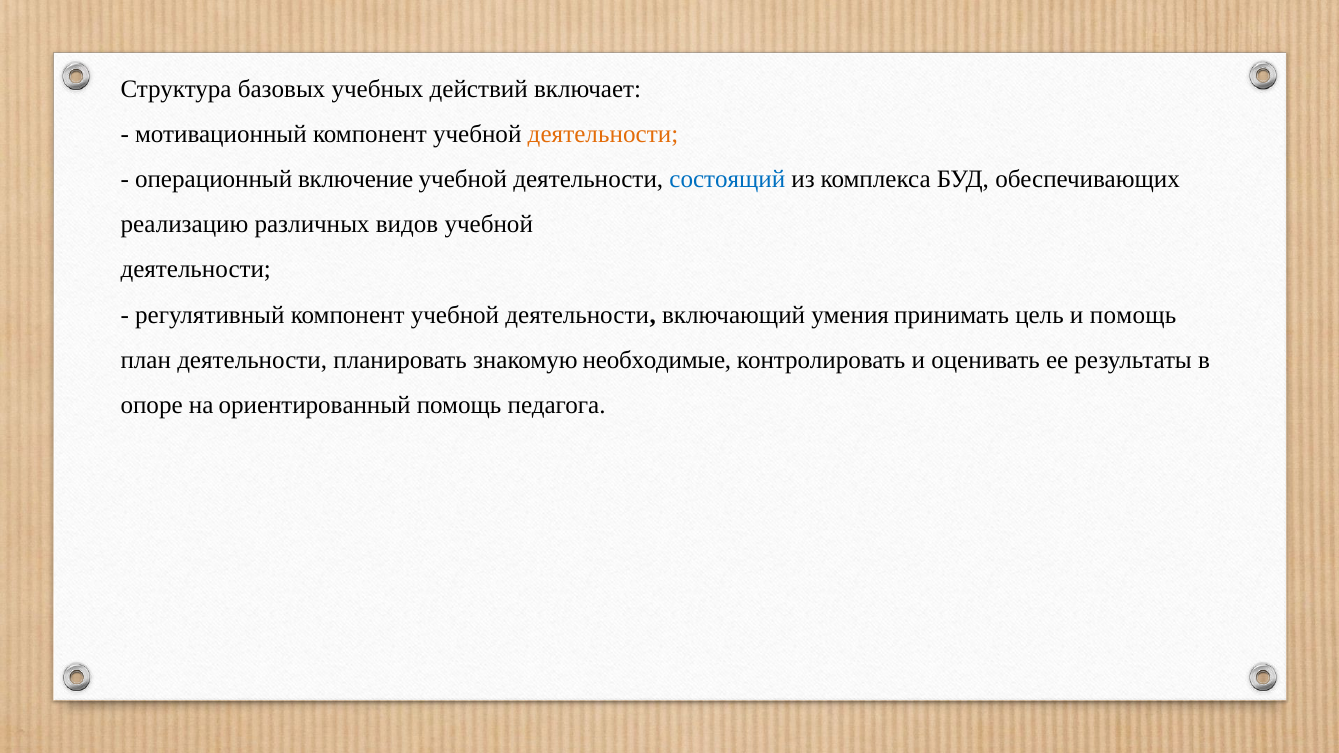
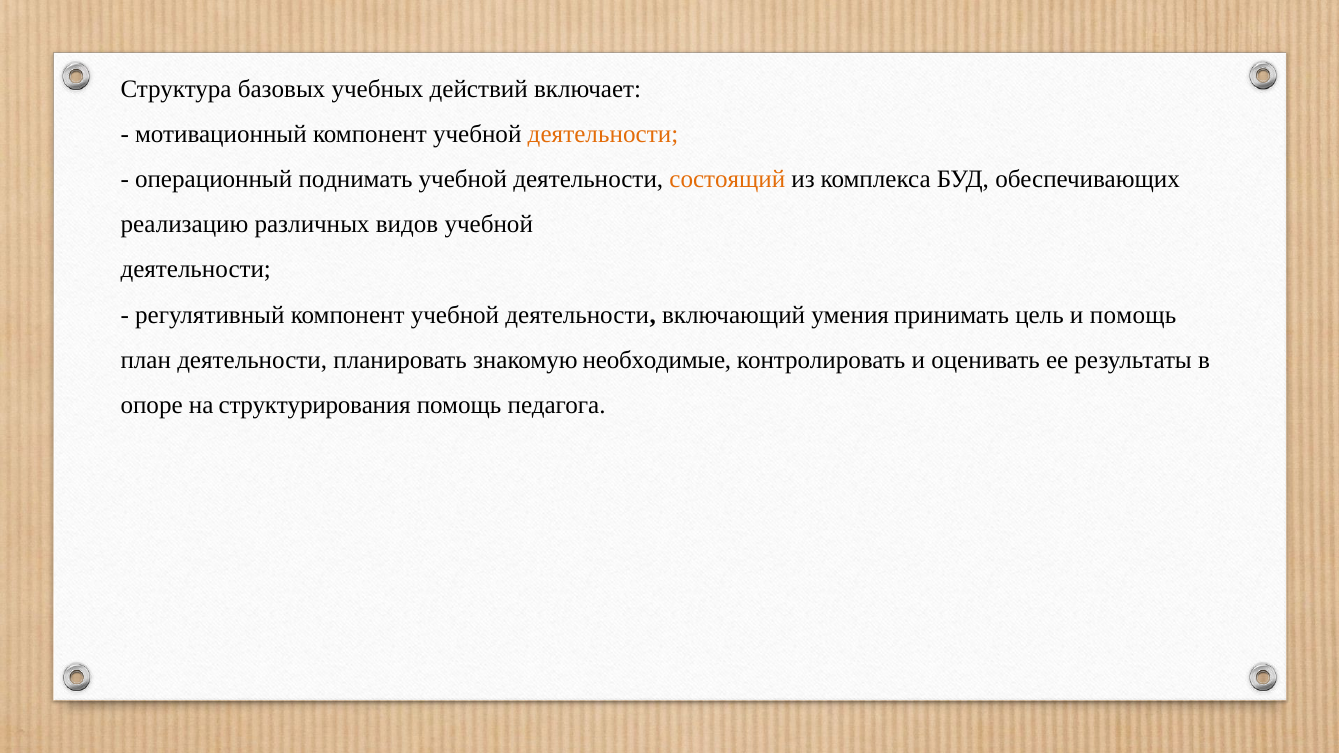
включение: включение -> поднимать
состоящий colour: blue -> orange
ориентированный: ориентированный -> структурирования
